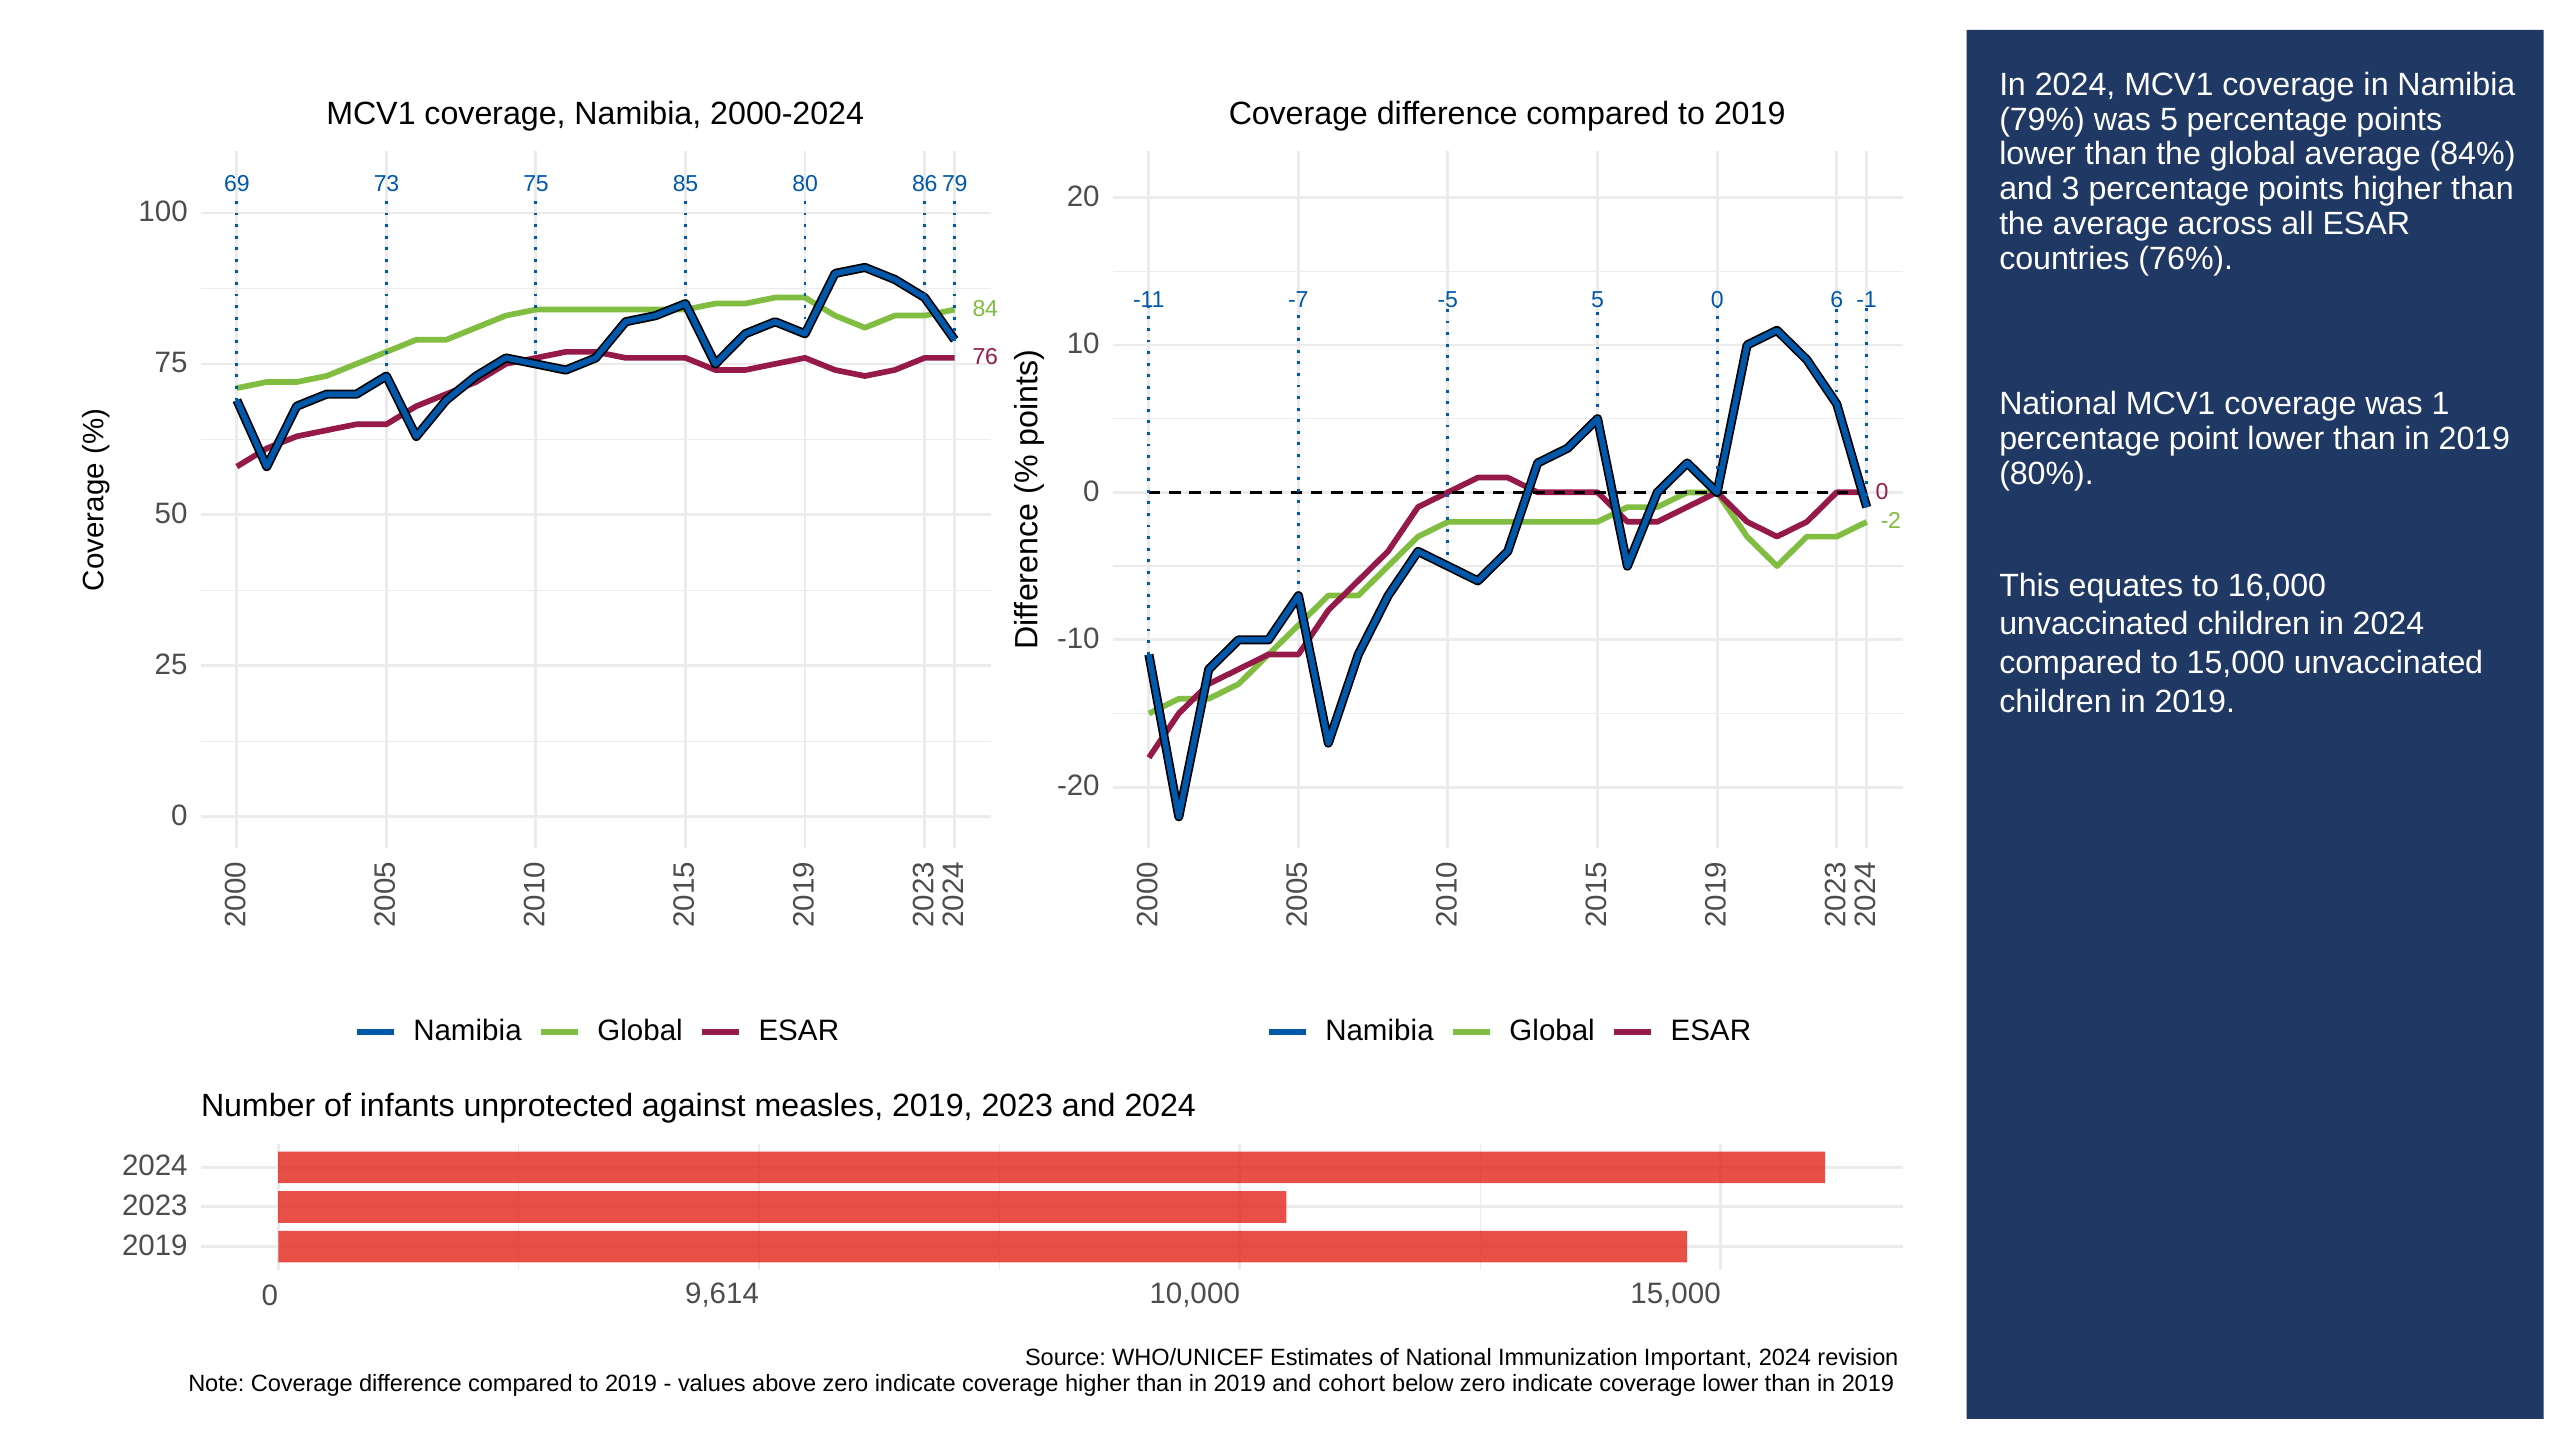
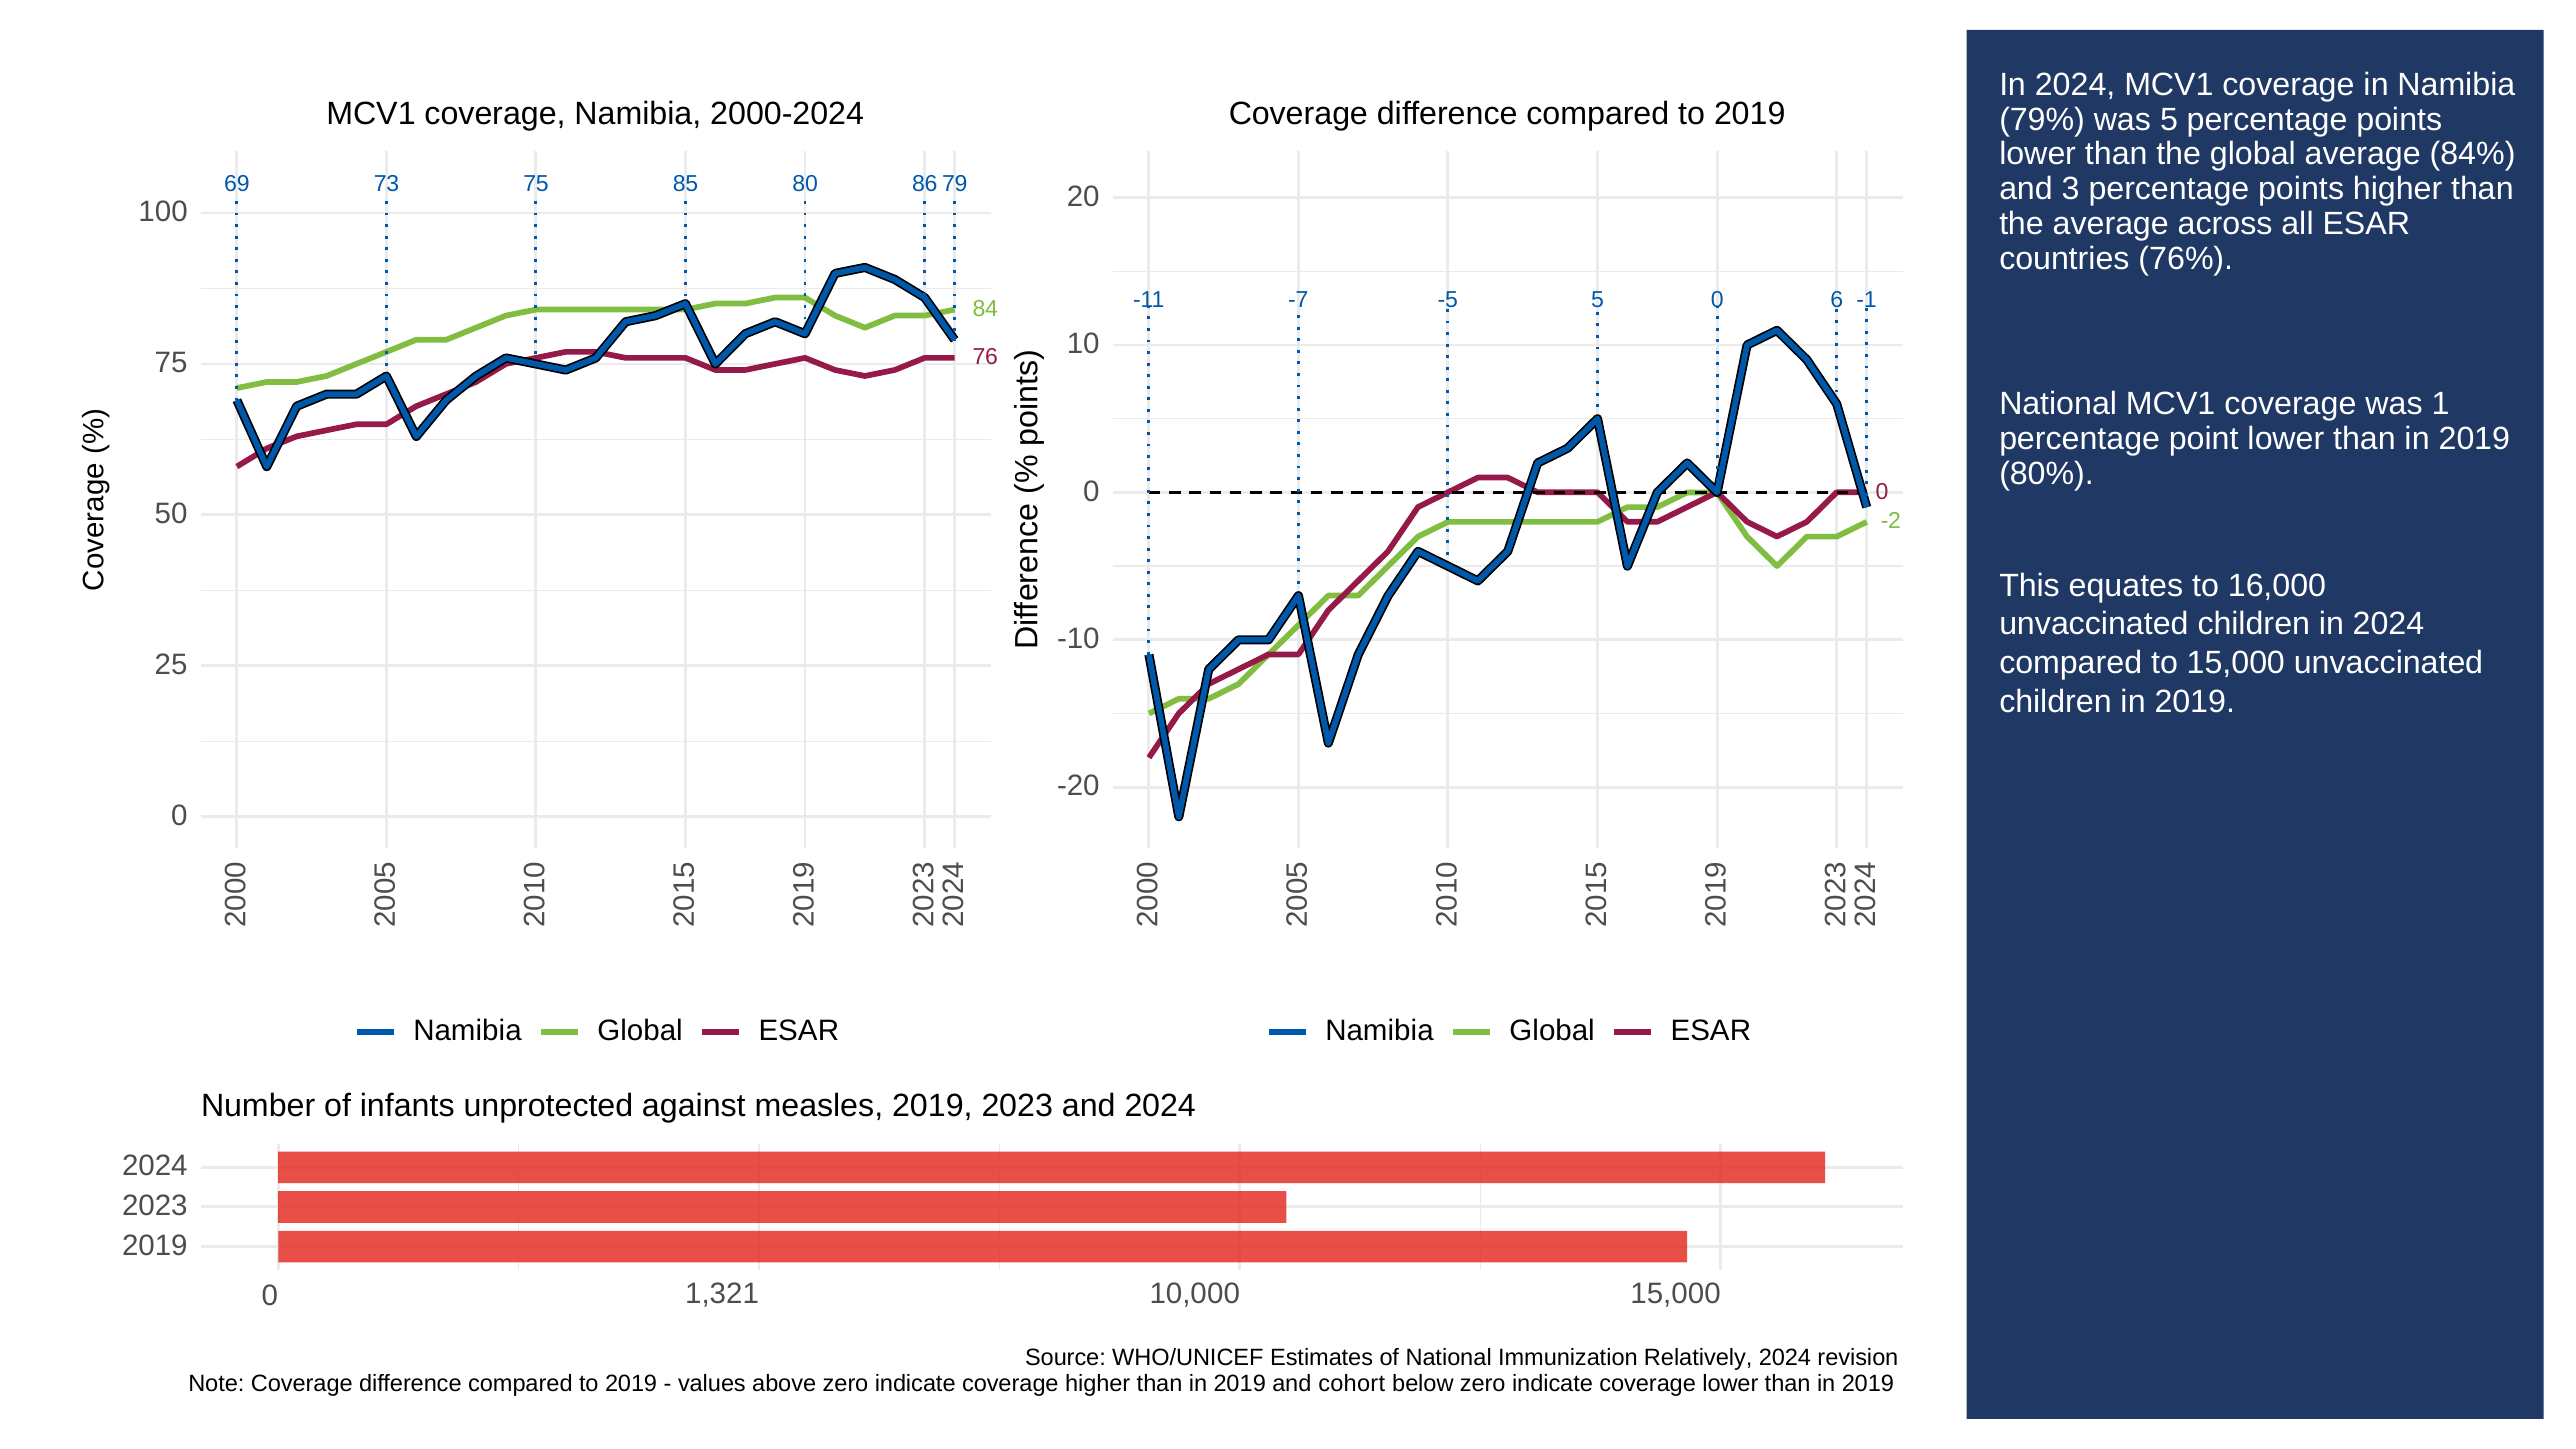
9,614: 9,614 -> 1,321
Important: Important -> Relatively
